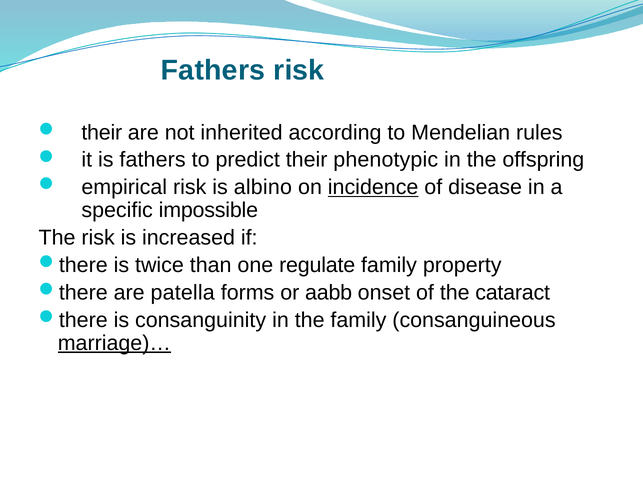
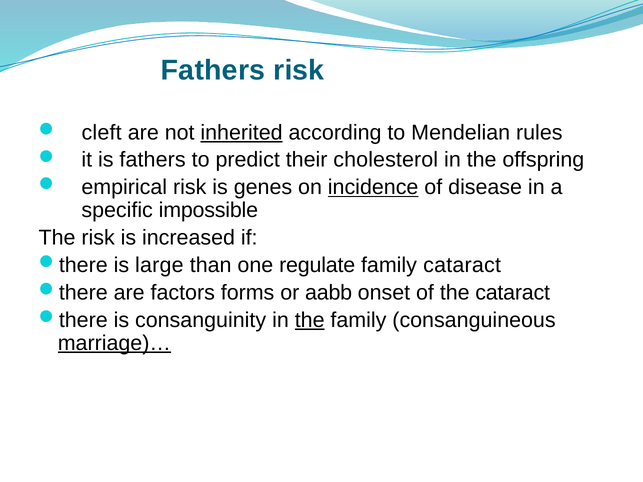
their at (102, 133): their -> cleft
inherited underline: none -> present
phenotypic: phenotypic -> cholesterol
albino: albino -> genes
twice: twice -> large
family property: property -> cataract
patella: patella -> factors
the at (310, 320) underline: none -> present
